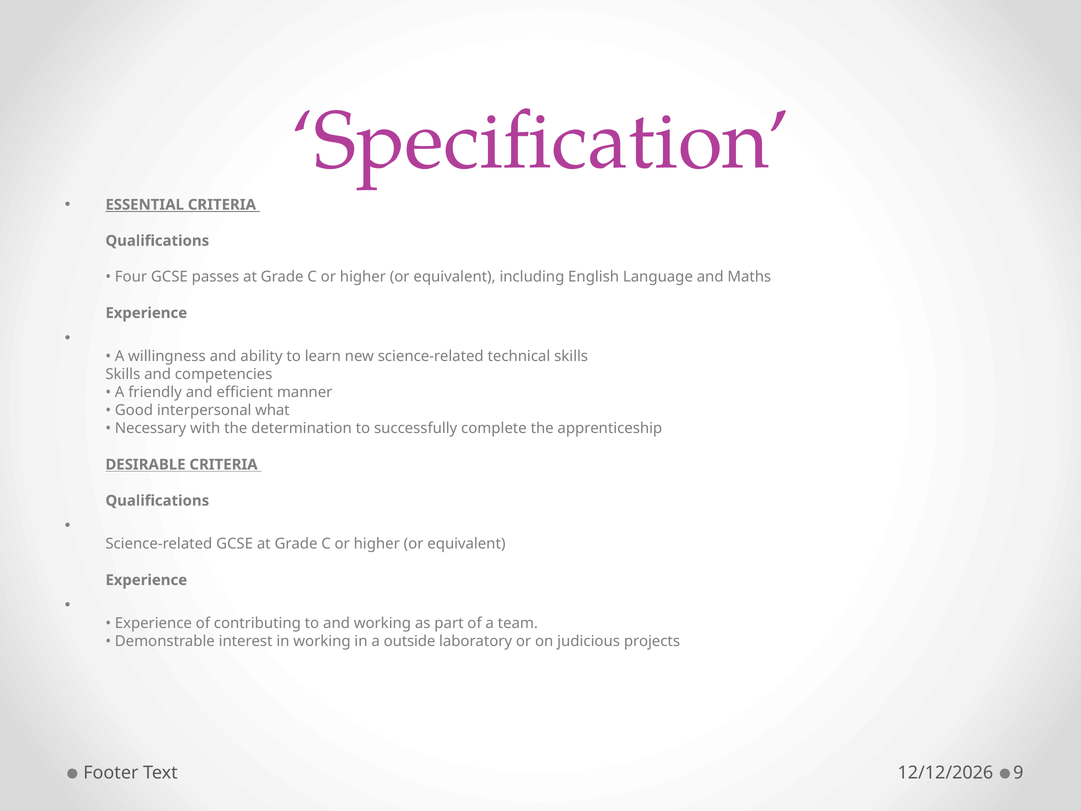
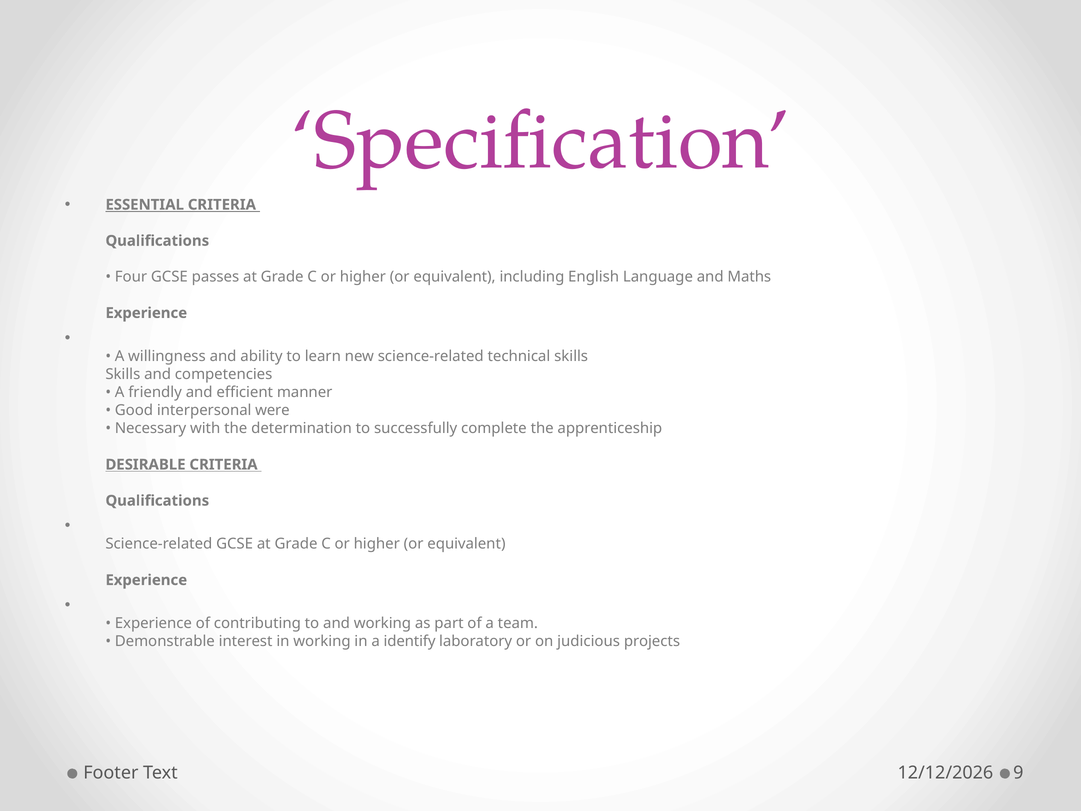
what: what -> were
outside: outside -> identify
